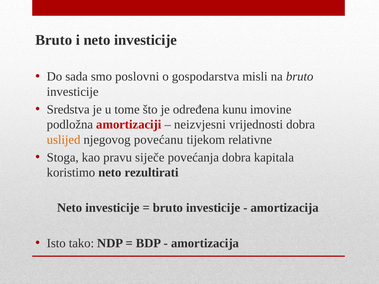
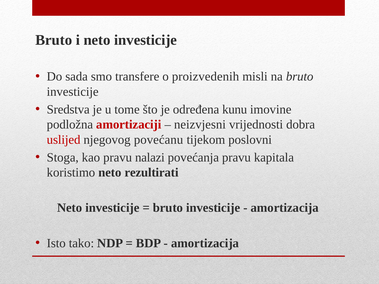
poslovni: poslovni -> transfere
gospodarstva: gospodarstva -> proizvedenih
uslijed colour: orange -> red
relativne: relativne -> poslovni
siječe: siječe -> nalazi
povećanja dobra: dobra -> pravu
